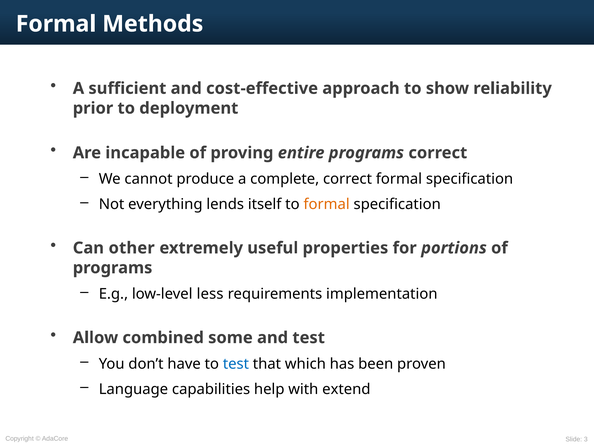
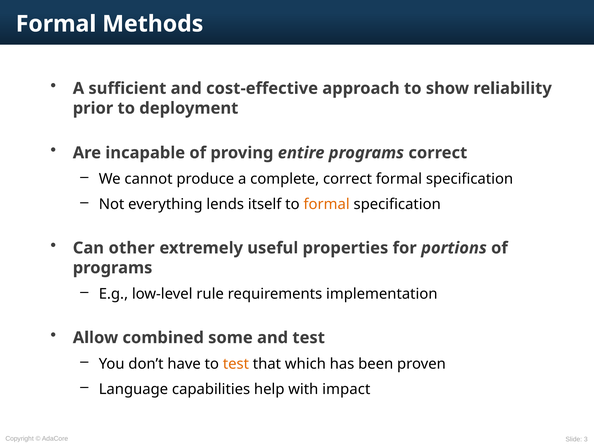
less: less -> rule
test at (236, 363) colour: blue -> orange
extend: extend -> impact
